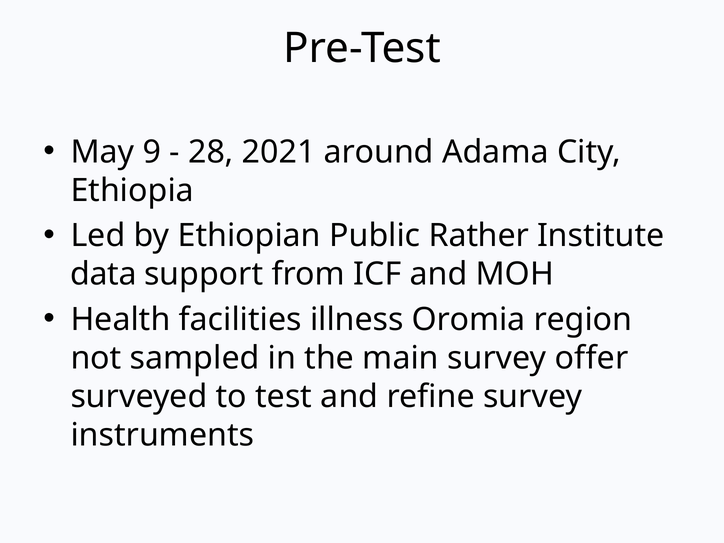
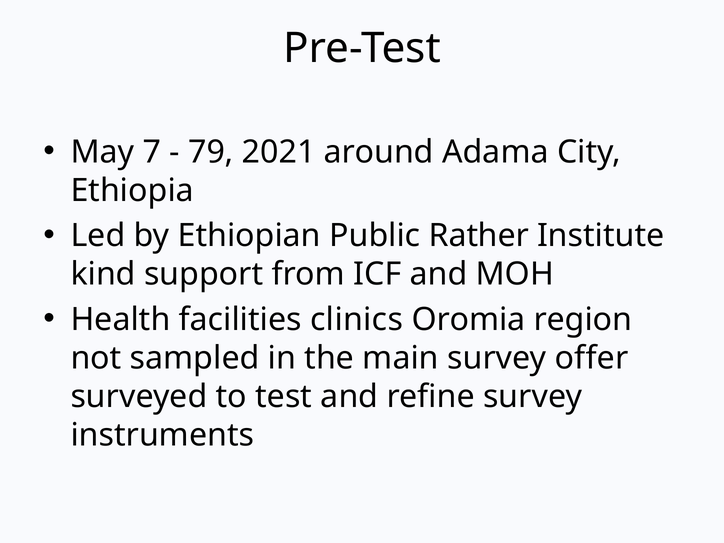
9: 9 -> 7
28: 28 -> 79
data: data -> kind
illness: illness -> clinics
